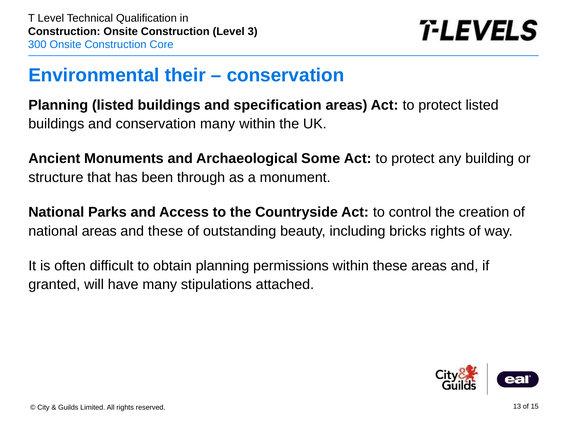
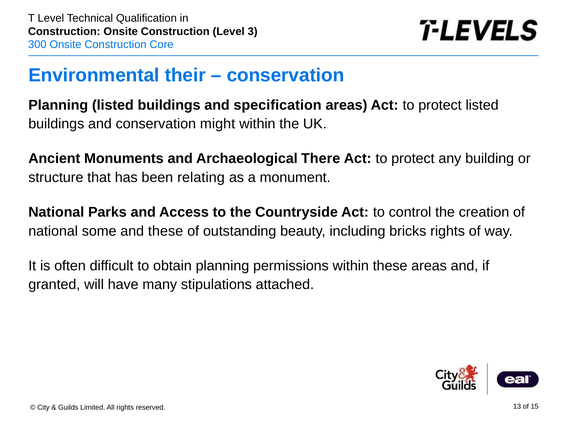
conservation many: many -> might
Some: Some -> There
through: through -> relating
national areas: areas -> some
